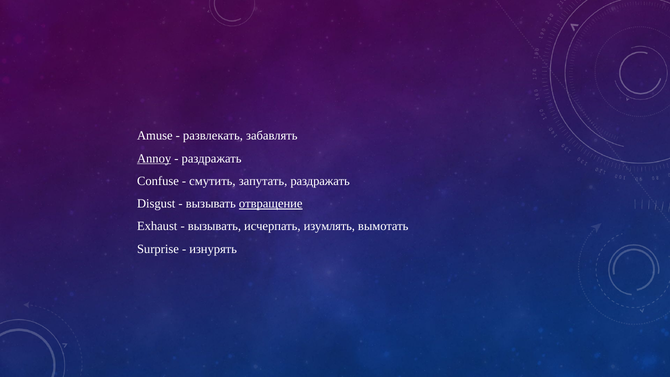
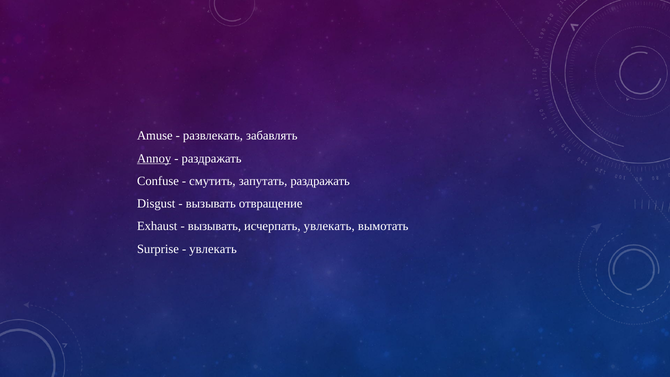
отвращение underline: present -> none
исчерпать изумлять: изумлять -> увлекать
изнурять at (213, 249): изнурять -> увлекать
